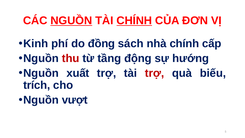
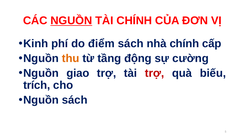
CHÍNH at (134, 21) underline: present -> none
đồng: đồng -> điểm
thu colour: red -> orange
hướng: hướng -> cường
xuất: xuất -> giao
Nguồn vượt: vượt -> sách
